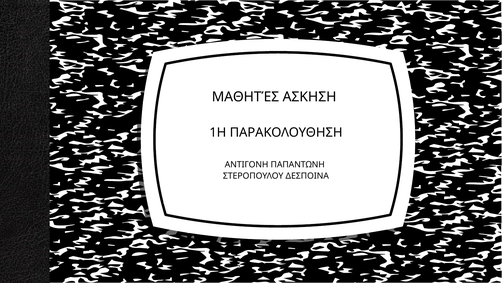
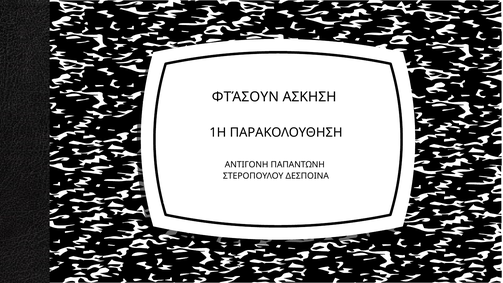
ΜΑΘΗΤΈΣ: ΜΑΘΗΤΈΣ -> ΦΤΆΣΟΥΝ
